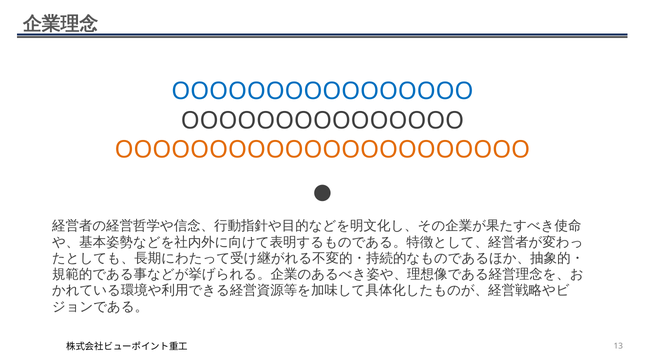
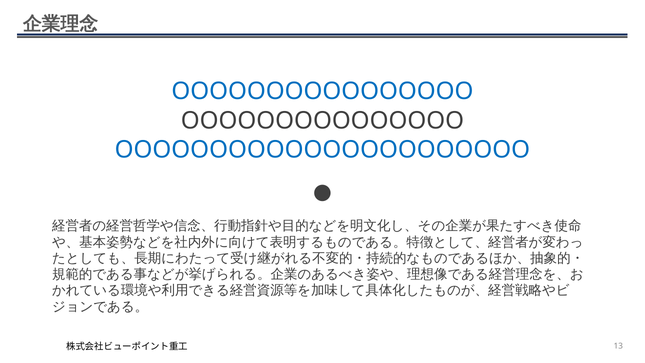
OOOOOOOOOOOOOOOOOOOOOO colour: orange -> blue
